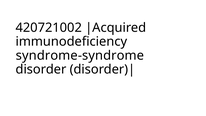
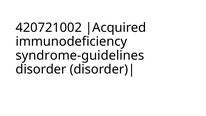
syndrome-syndrome: syndrome-syndrome -> syndrome-guidelines
